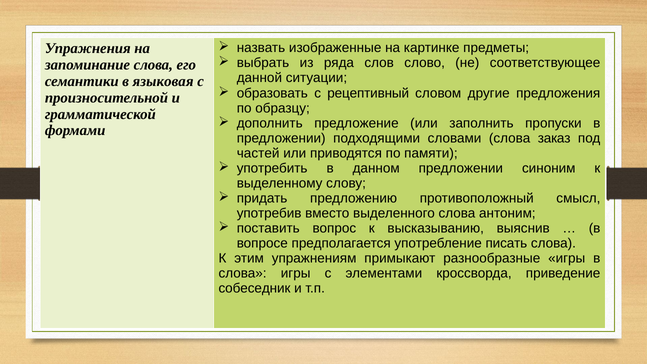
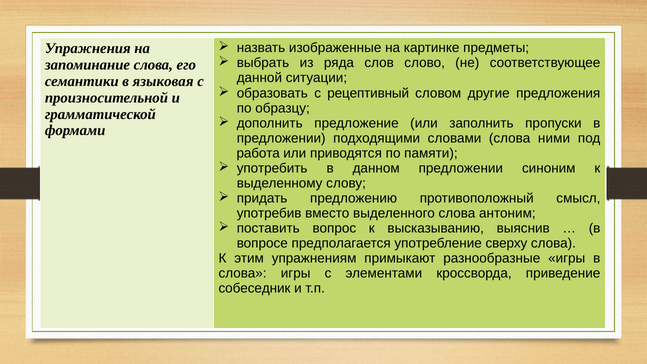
заказ: заказ -> ними
частей: частей -> работа
писать: писать -> сверху
